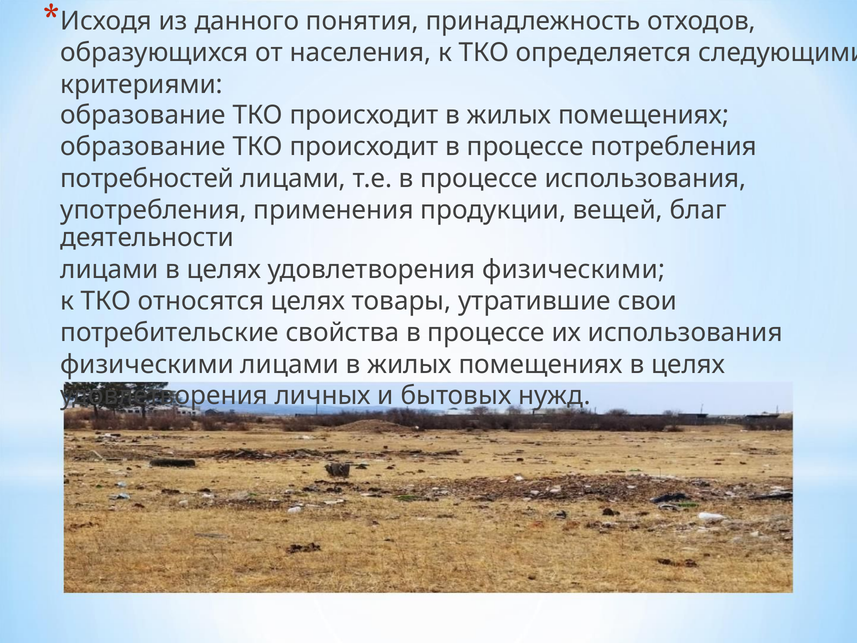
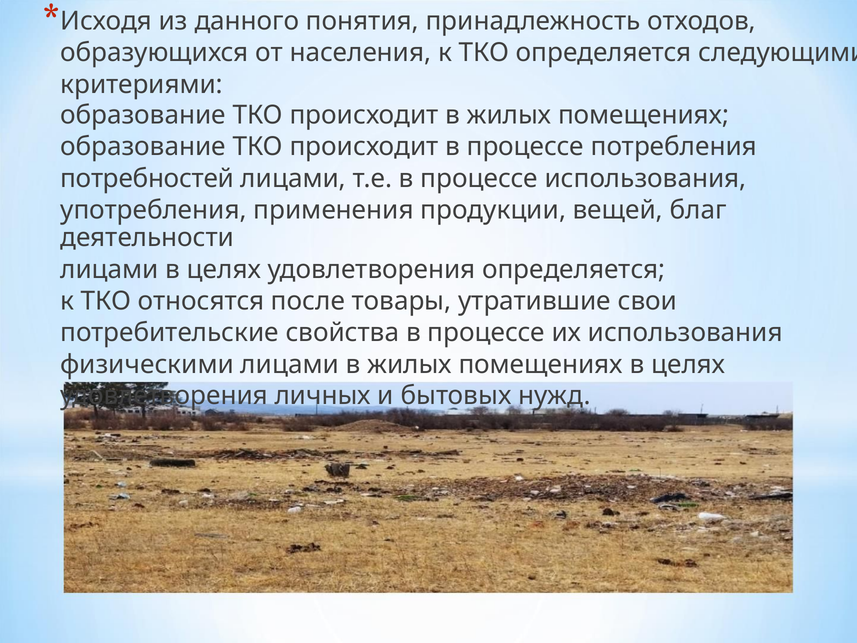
удовлетворения физическими: физическими -> определяется
относятся целях: целях -> после
